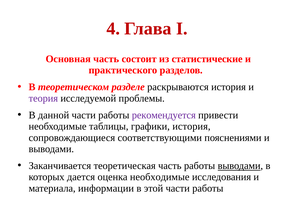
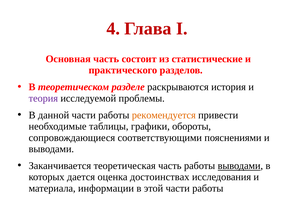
рекомендуется colour: purple -> orange
графики история: история -> обороты
оценка необходимые: необходимые -> достоинствах
